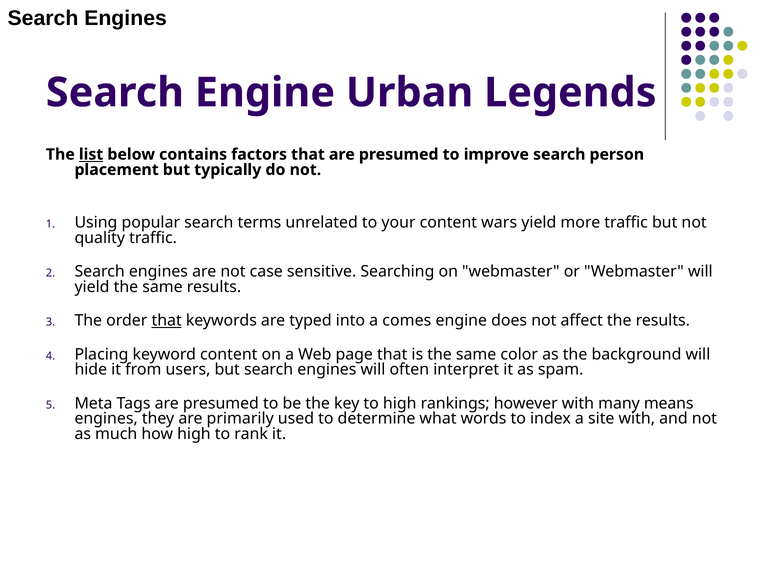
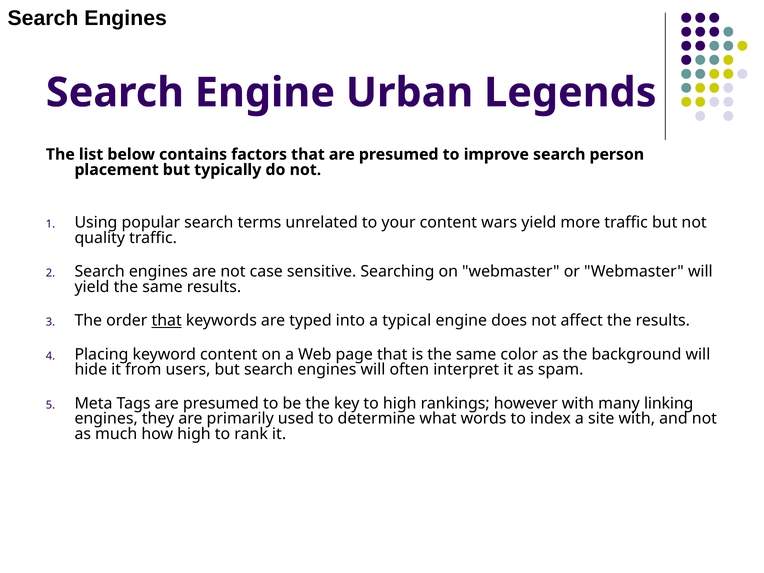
list underline: present -> none
comes: comes -> typical
means: means -> linking
